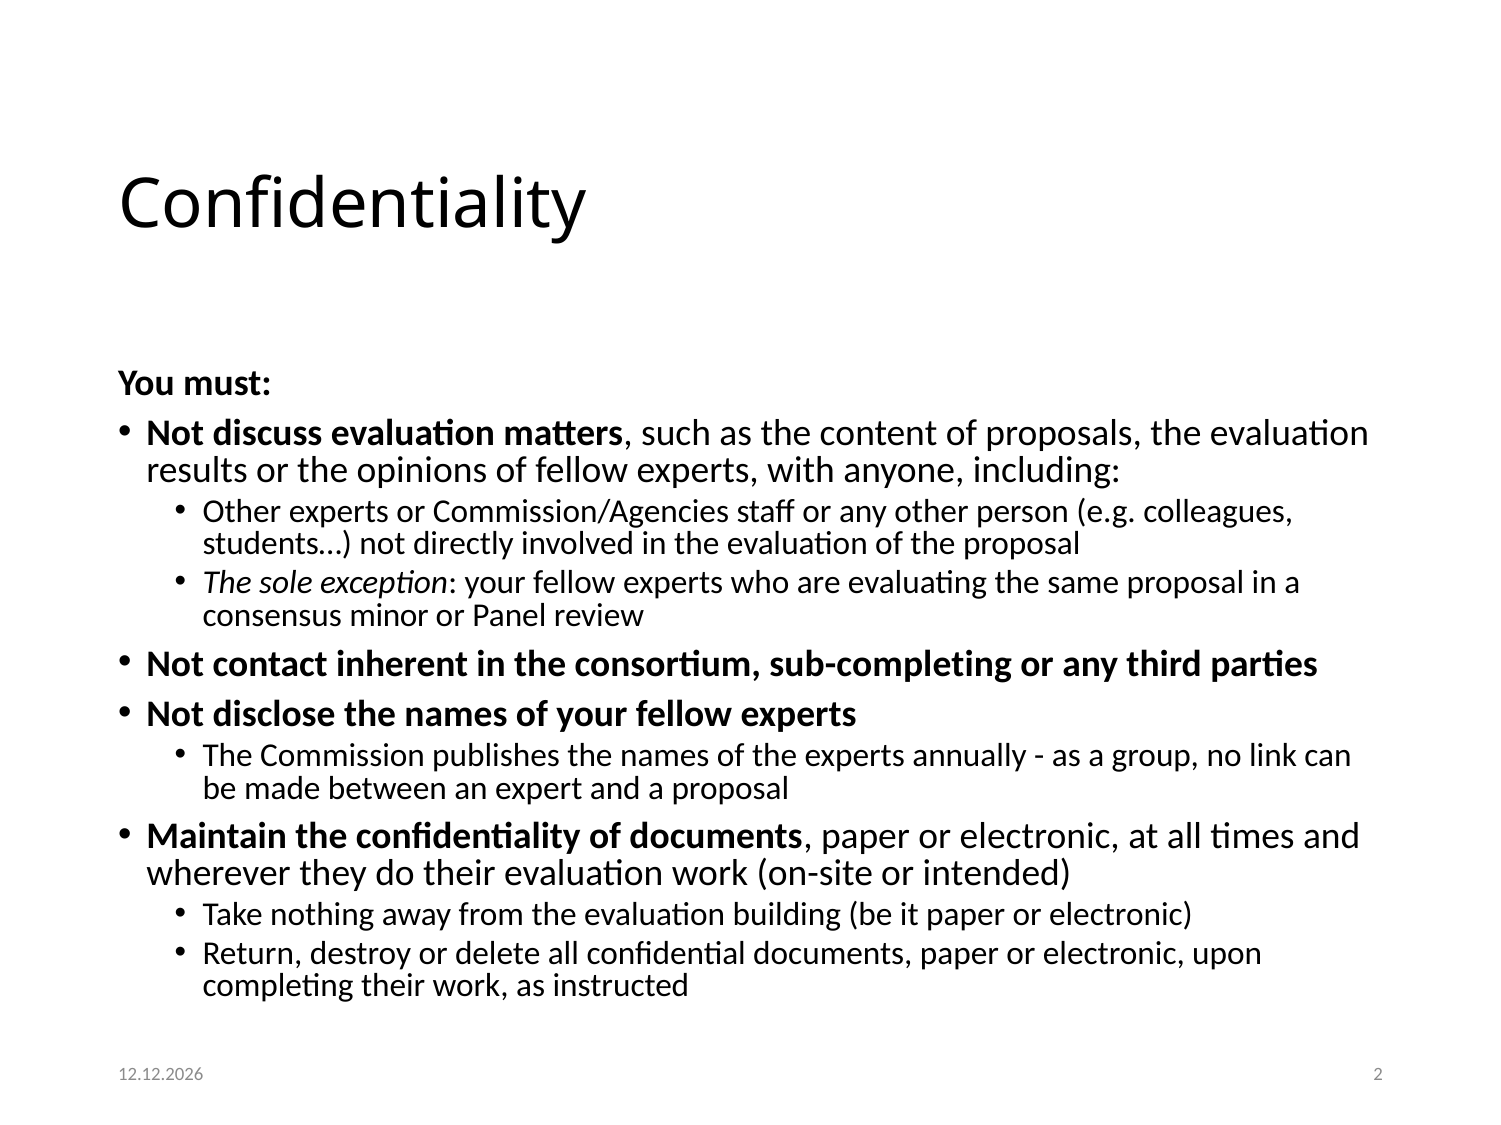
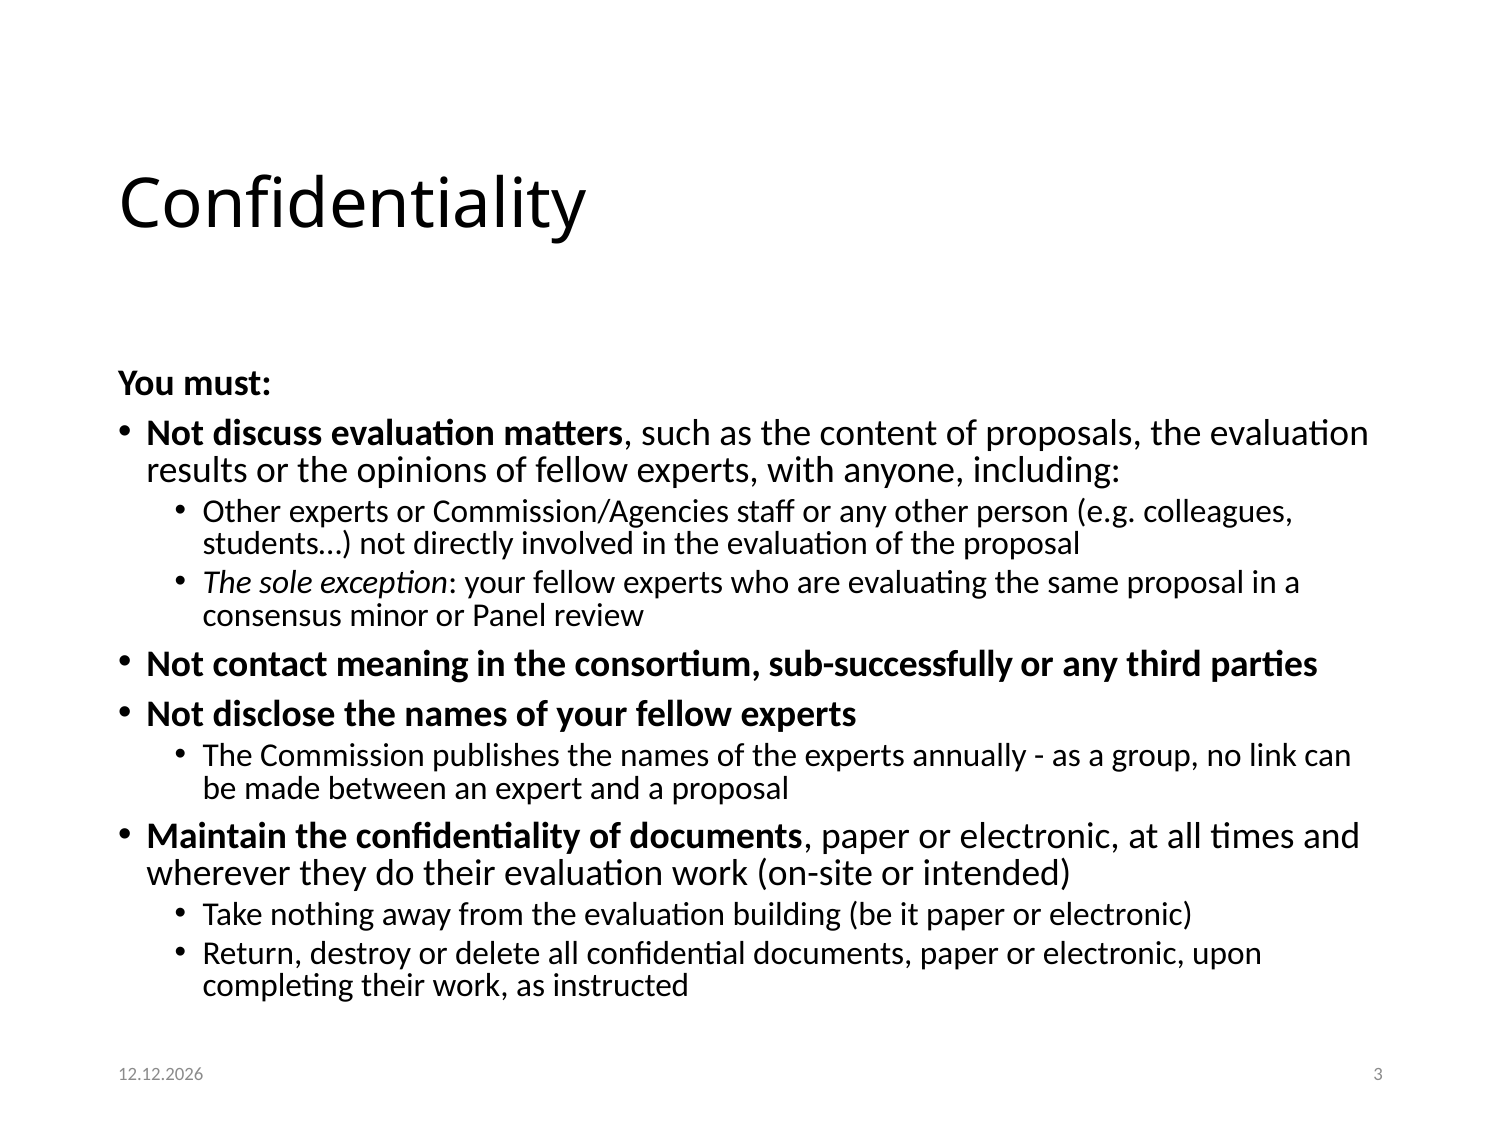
inherent: inherent -> meaning
sub-completing: sub-completing -> sub-successfully
2: 2 -> 3
